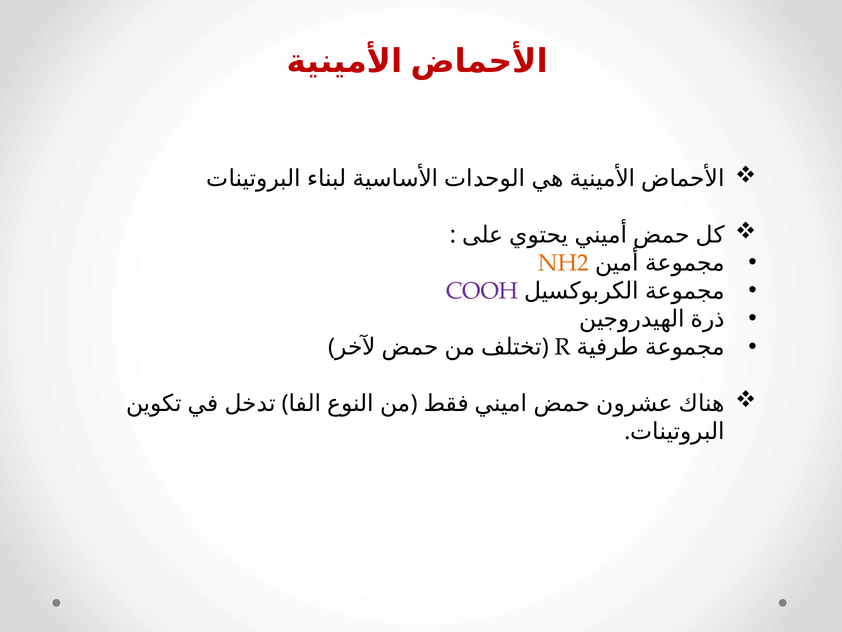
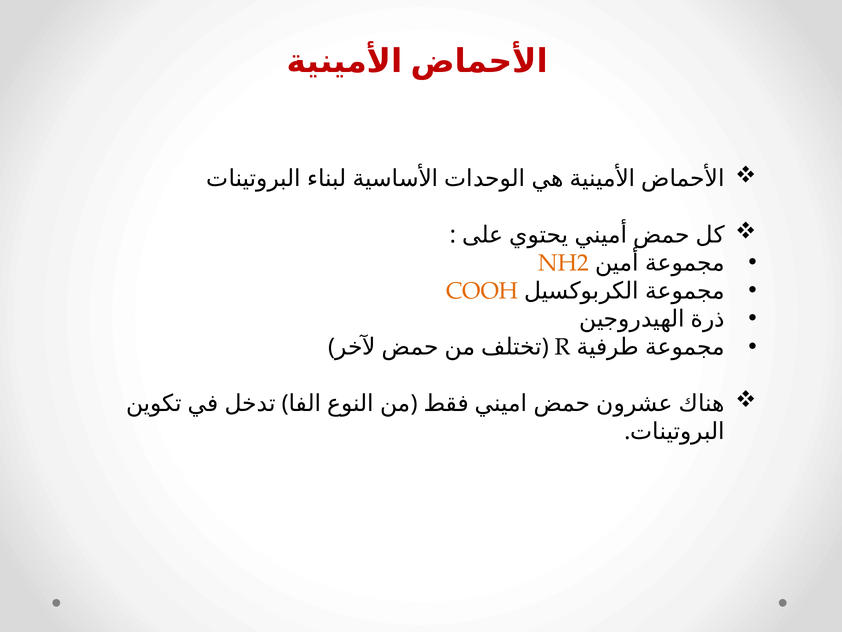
COOH colour: purple -> orange
